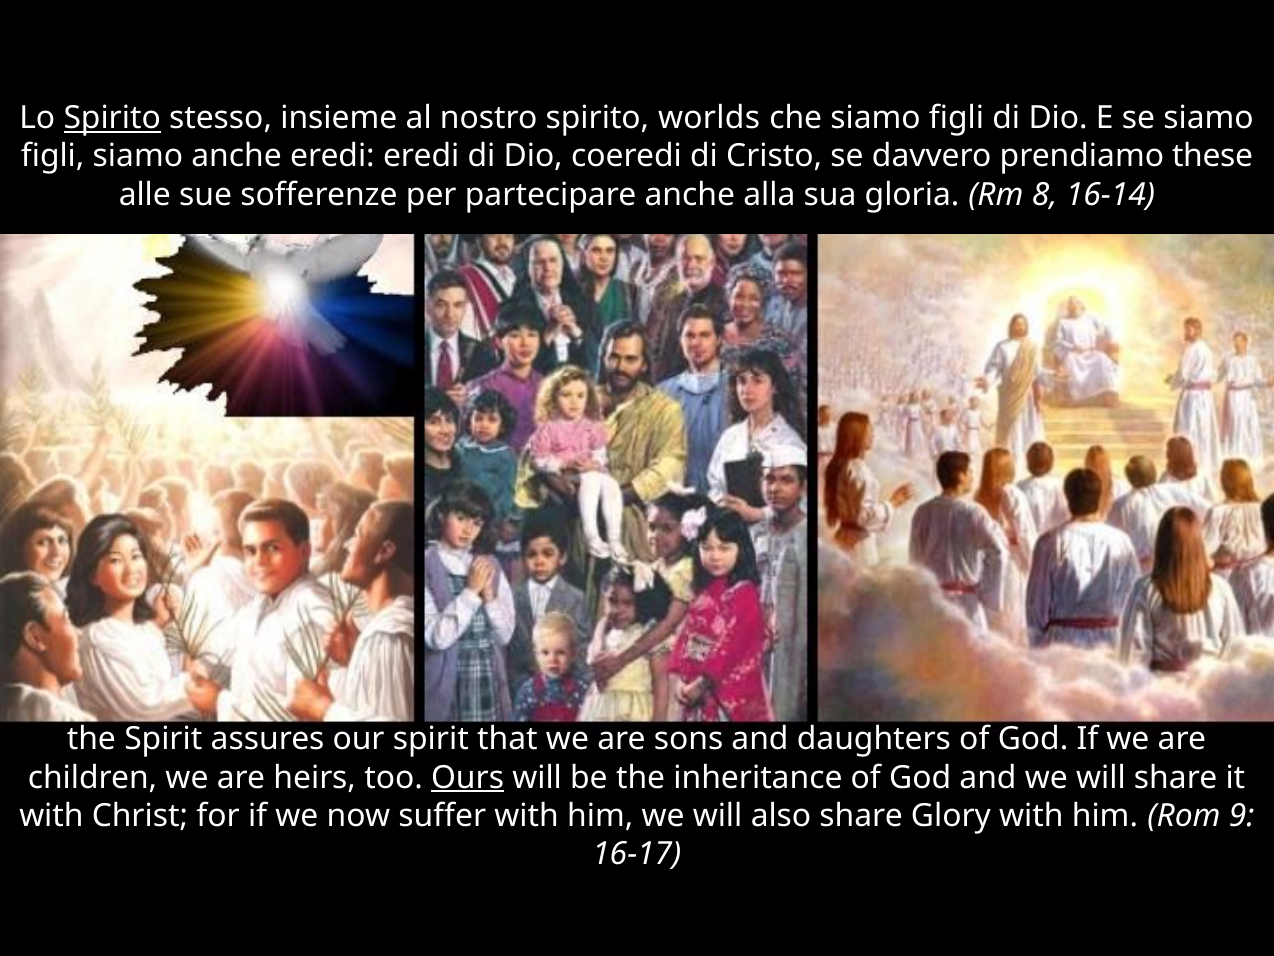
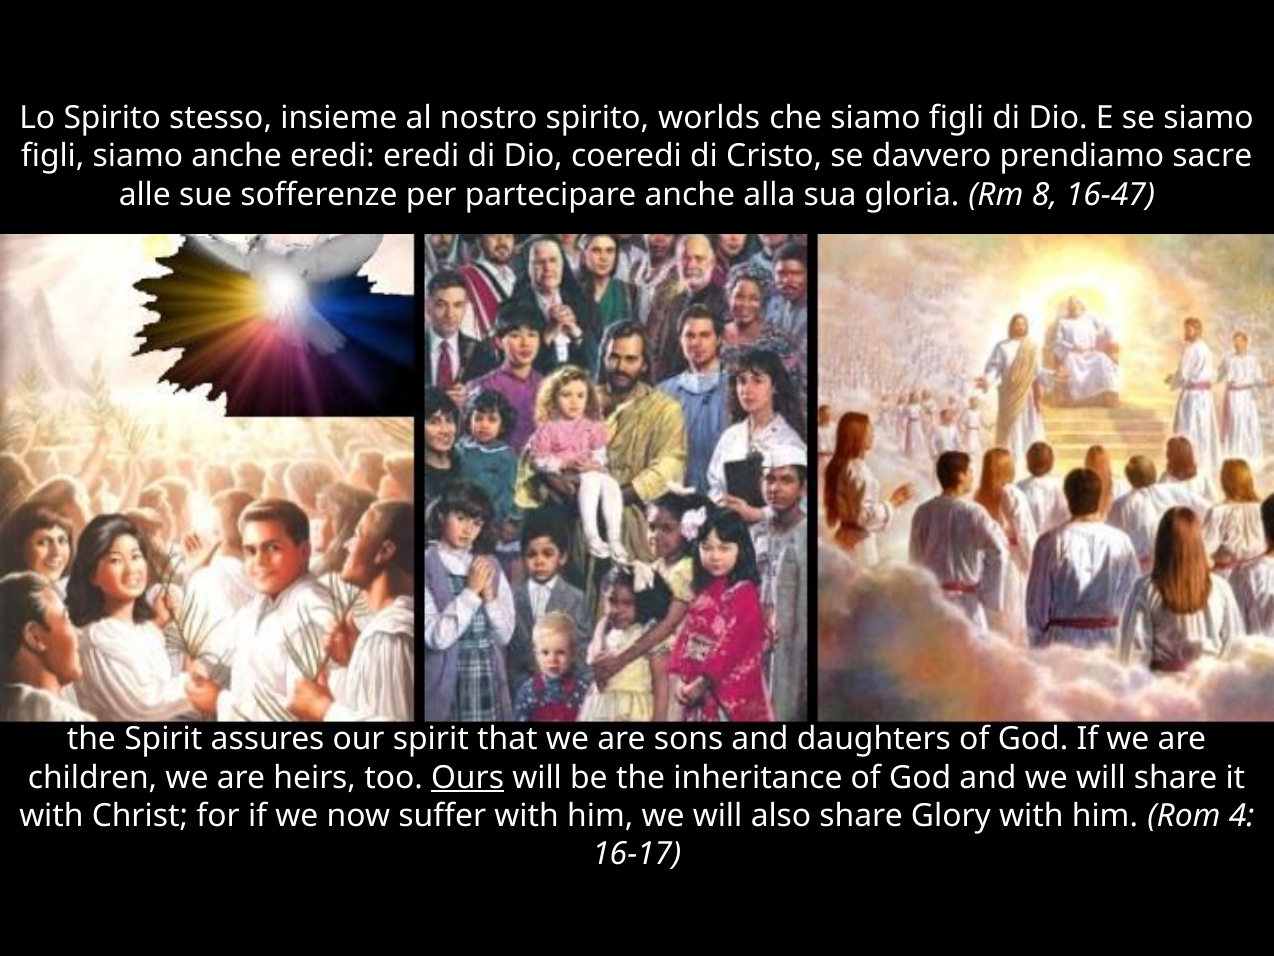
Spirito at (112, 118) underline: present -> none
these: these -> sacre
16-14: 16-14 -> 16-47
9: 9 -> 4
